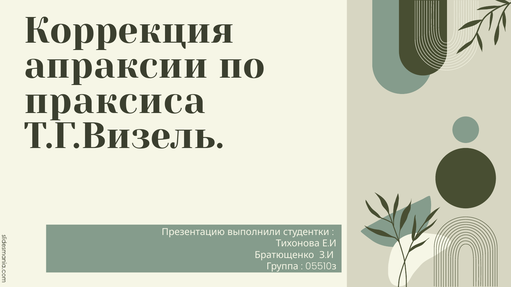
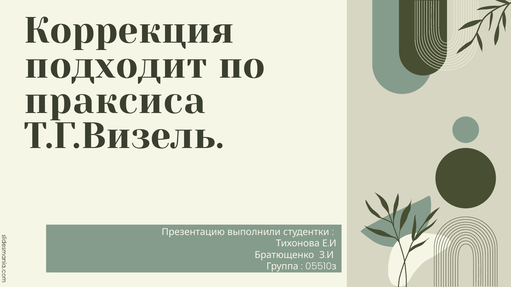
апраксии: апраксии -> подходит
